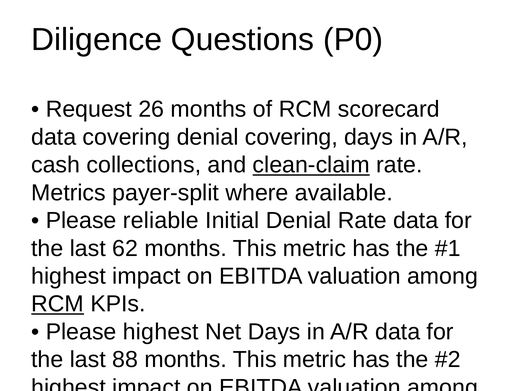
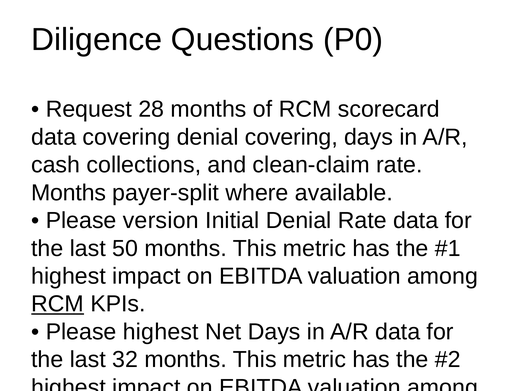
26: 26 -> 28
clean-claim underline: present -> none
Metrics at (68, 193): Metrics -> Months
reliable: reliable -> version
62: 62 -> 50
88: 88 -> 32
